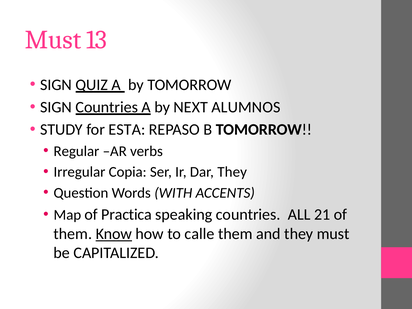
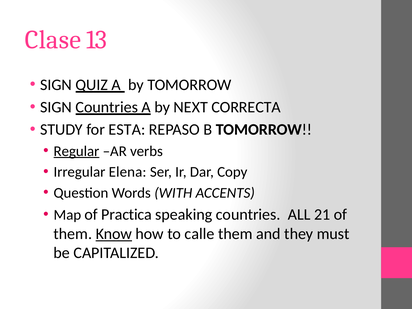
Must at (53, 40): Must -> Clase
ALUMNOS: ALUMNOS -> CORRECTA
Regular underline: none -> present
Copia: Copia -> Elena
Dar They: They -> Copy
